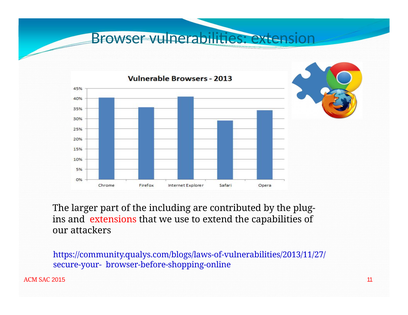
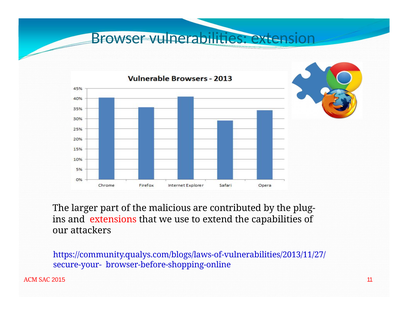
including: including -> malicious
